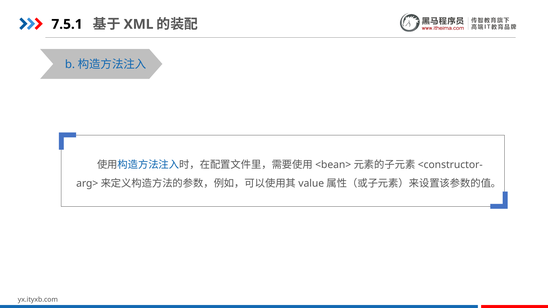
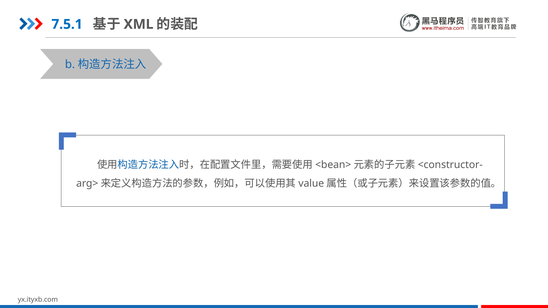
7.5.1 colour: black -> blue
